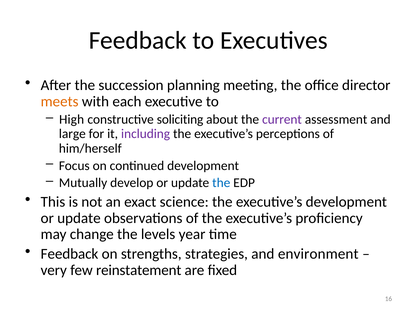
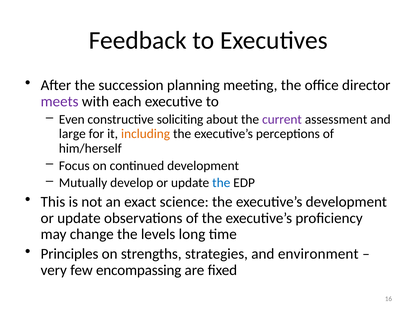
meets colour: orange -> purple
High: High -> Even
including colour: purple -> orange
year: year -> long
Feedback at (69, 254): Feedback -> Principles
reinstatement: reinstatement -> encompassing
